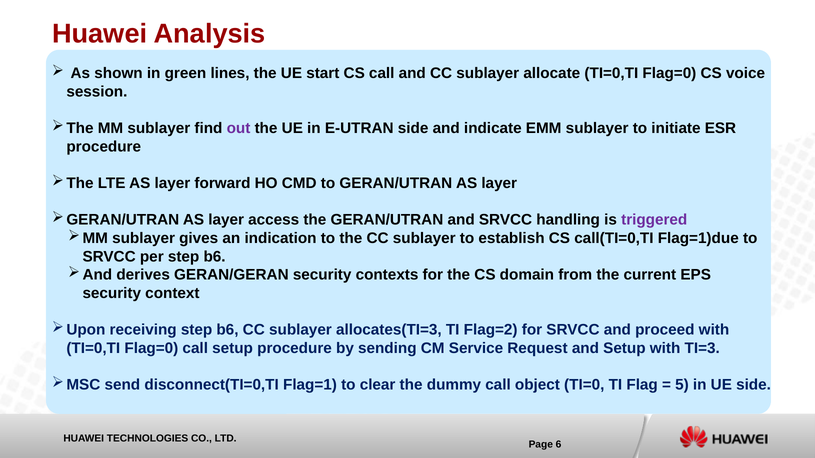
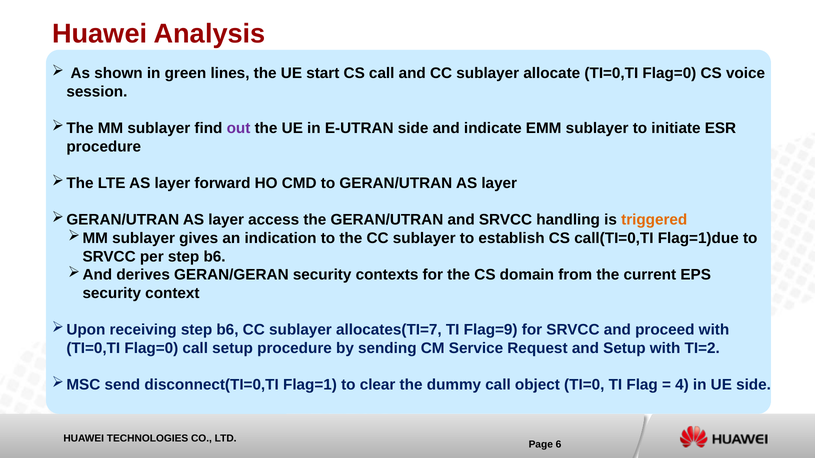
triggered colour: purple -> orange
allocates(TI=3: allocates(TI=3 -> allocates(TI=7
Flag=2: Flag=2 -> Flag=9
TI=3: TI=3 -> TI=2
5: 5 -> 4
